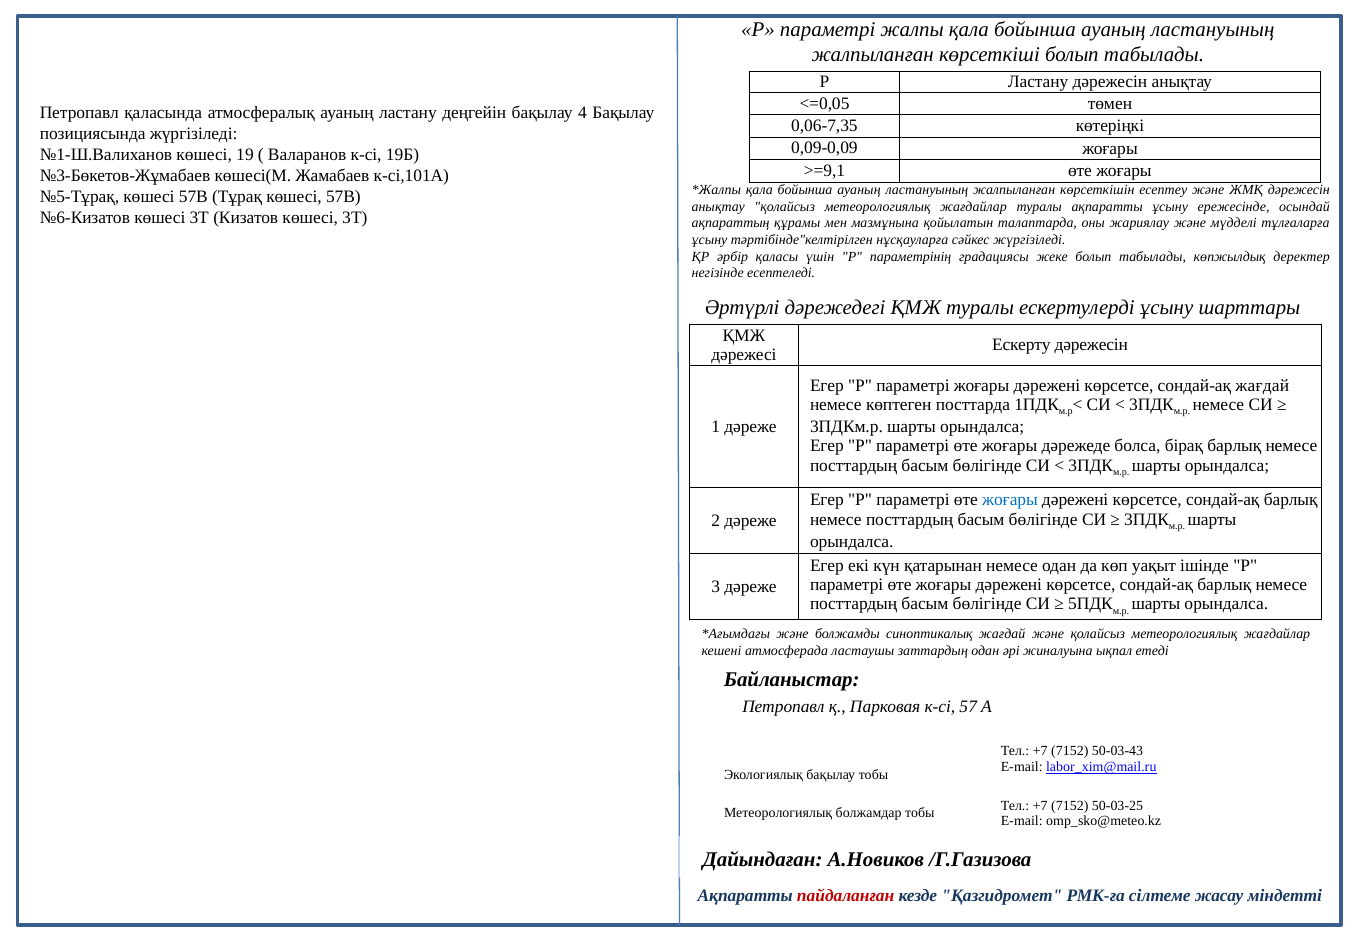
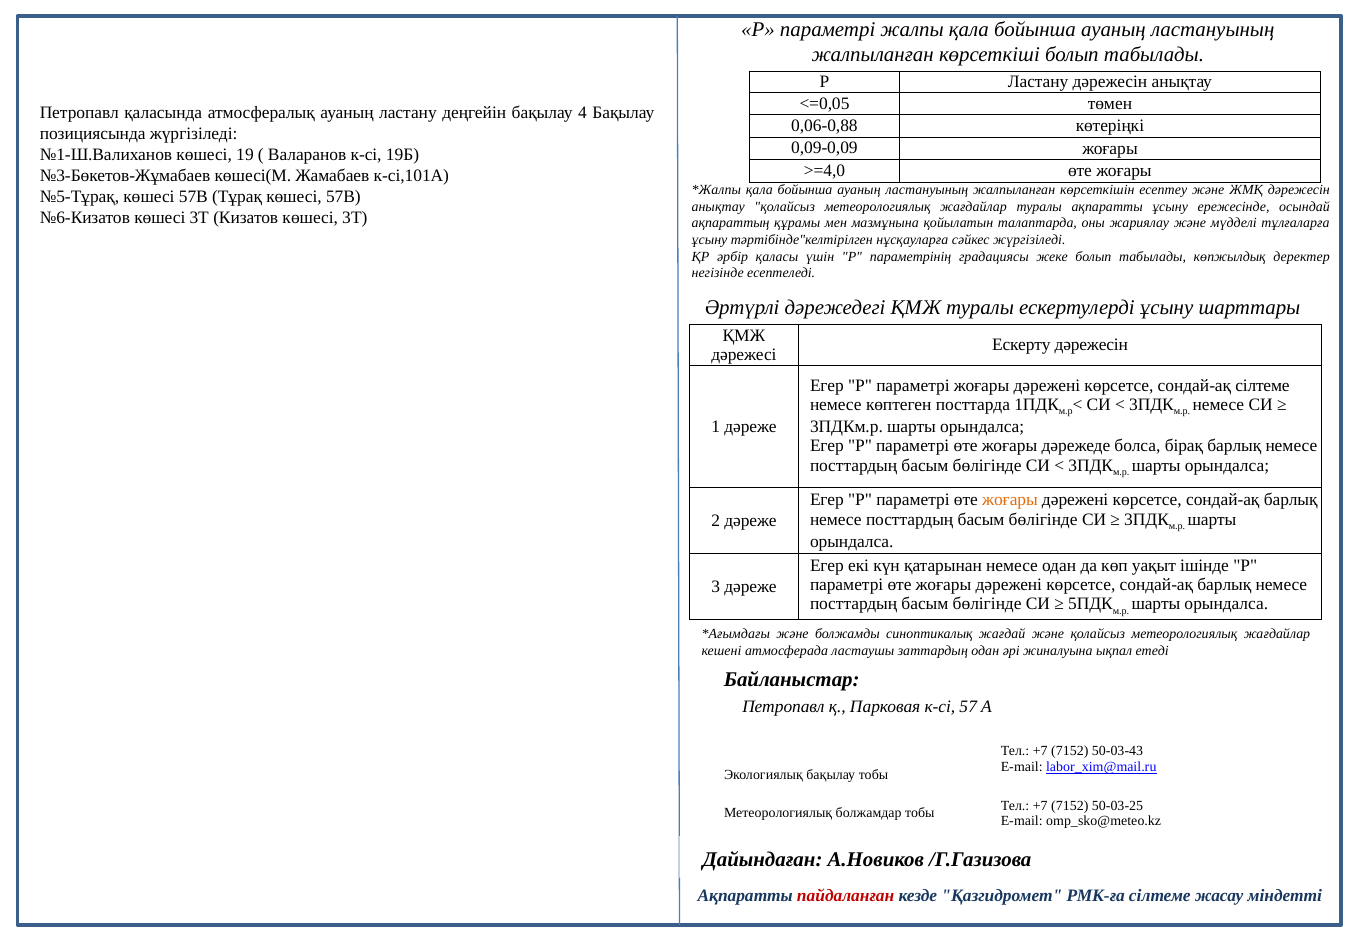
0,06-7,35: 0,06-7,35 -> 0,06-0,88
>=9,1: >=9,1 -> >=4,0
сондай-ақ жағдай: жағдай -> сілтеме
жоғары at (1010, 500) colour: blue -> orange
